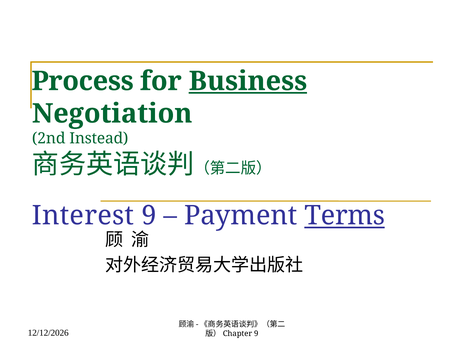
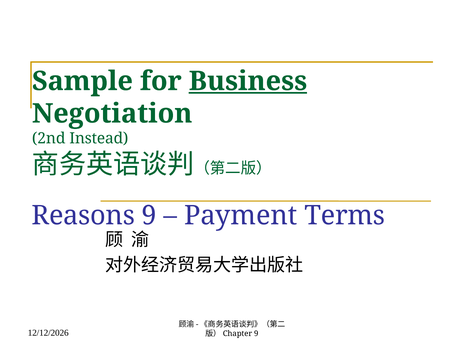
Process: Process -> Sample
Interest: Interest -> Reasons
Terms underline: present -> none
